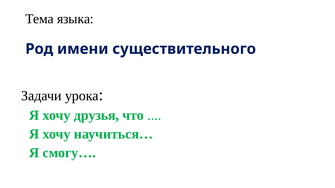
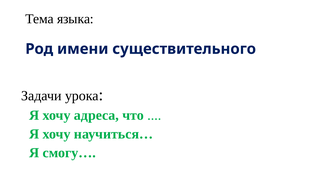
друзья: друзья -> адреса
